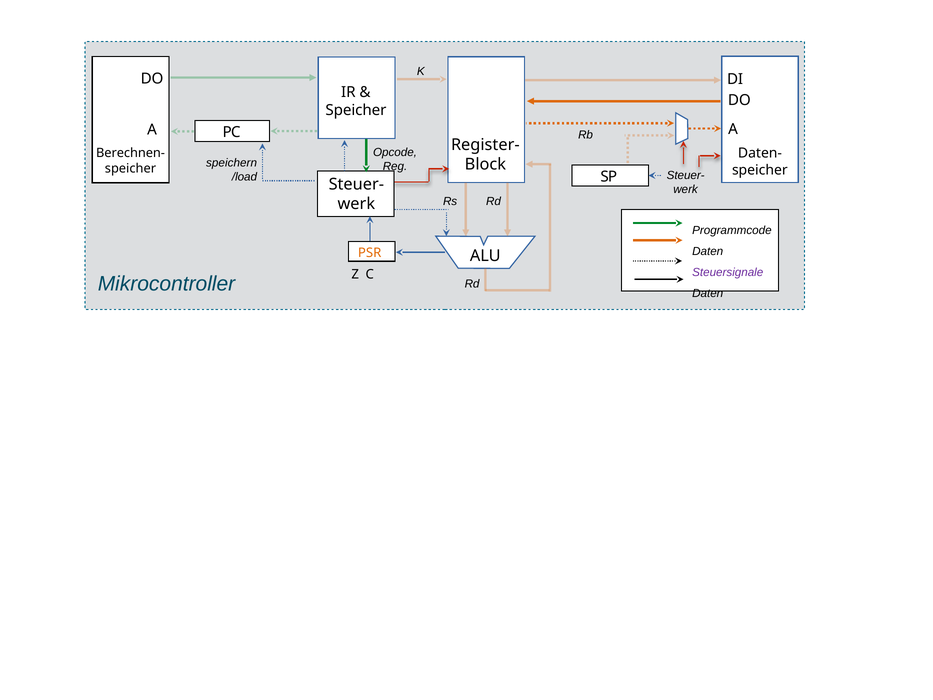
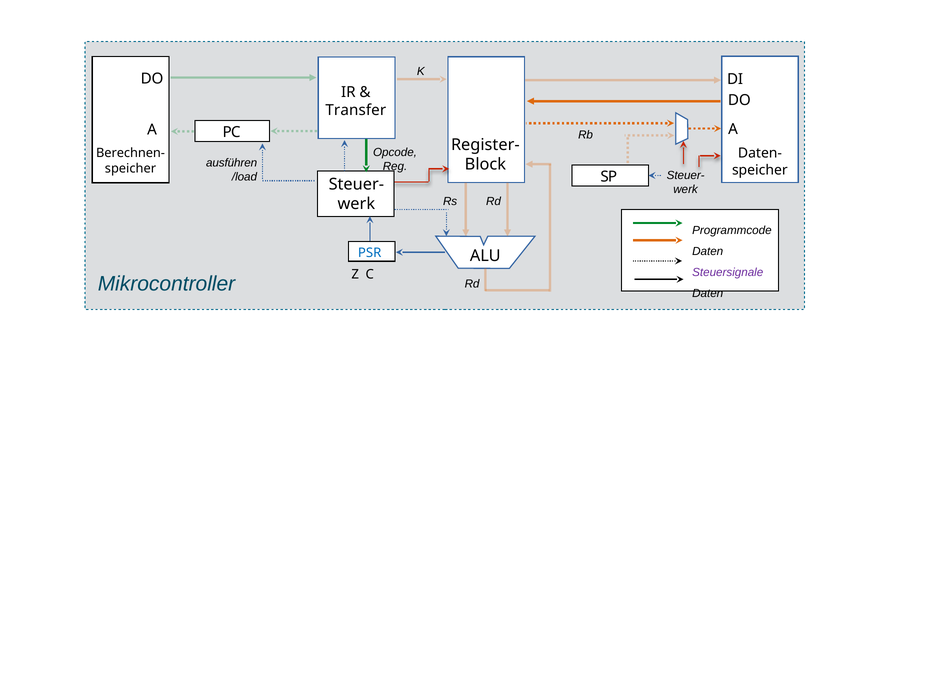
Speicher at (356, 110): Speicher -> Transfer
speichern: speichern -> ausführen
PSR colour: orange -> blue
